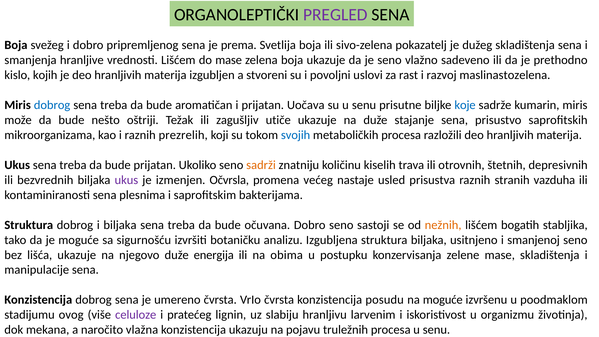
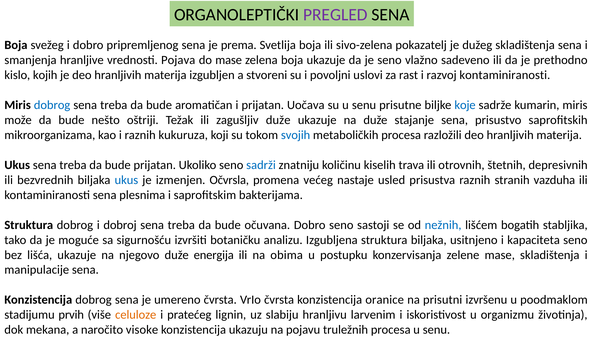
vrednosti Lišćem: Lišćem -> Pojava
razvoj maslinastozelena: maslinastozelena -> kontaminiranosti
zagušljiv utiče: utiče -> duže
prezrelih: prezrelih -> kukuruza
sadrži colour: orange -> blue
ukus at (126, 180) colour: purple -> blue
i biljaka: biljaka -> dobroj
nežnih colour: orange -> blue
smanjenoj: smanjenoj -> kapaciteta
posudu: posudu -> oranice
na moguće: moguće -> prisutni
ovog: ovog -> prvih
celuloze colour: purple -> orange
vlažna: vlažna -> visoke
